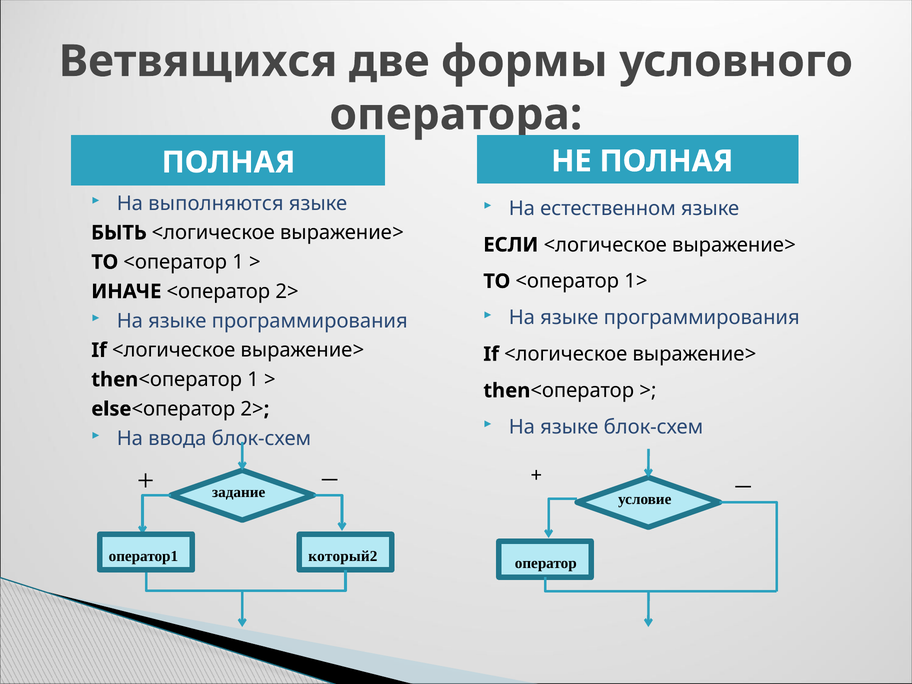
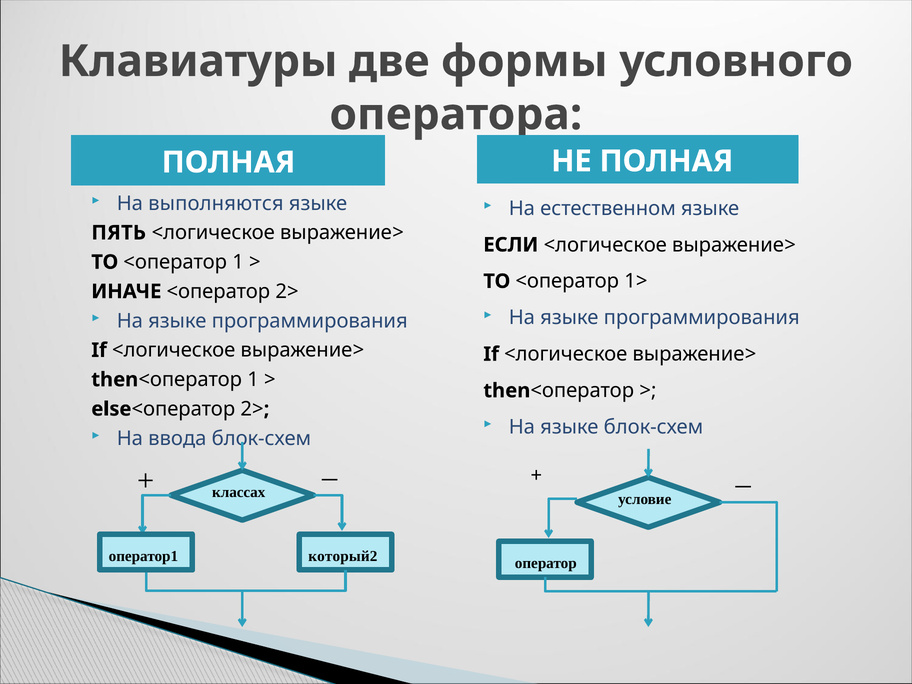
Ветвящихся: Ветвящихся -> Клавиатуры
БЫТЬ: БЫТЬ -> ПЯТЬ
задание: задание -> классах
